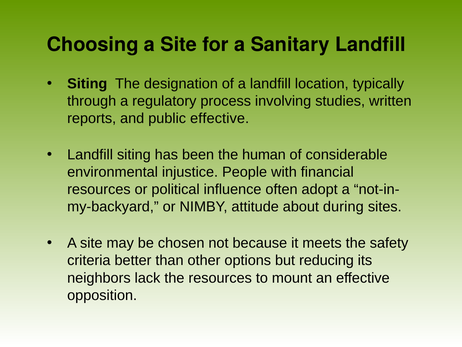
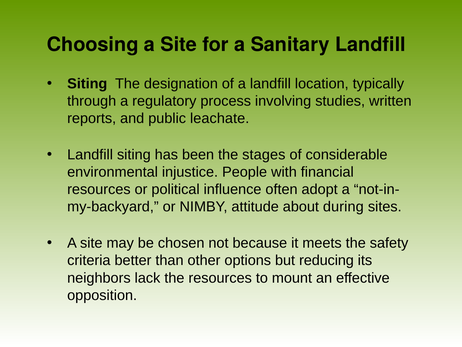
public effective: effective -> leachate
human: human -> stages
